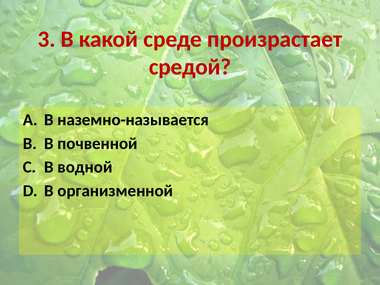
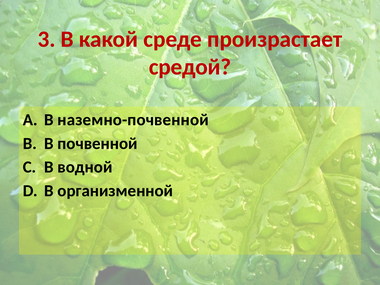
наземно-называется: наземно-называется -> наземно-почвенной
